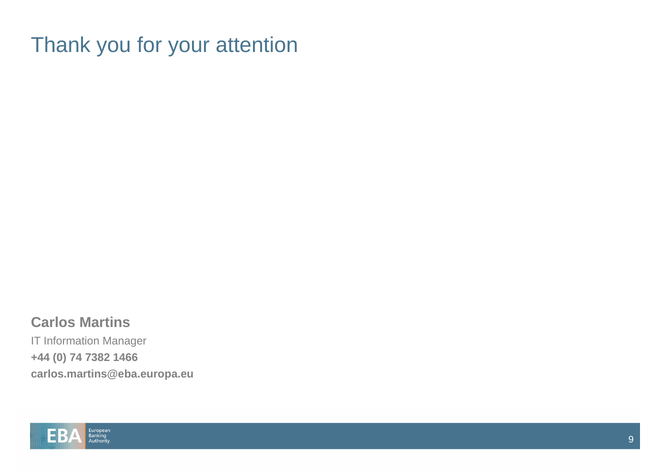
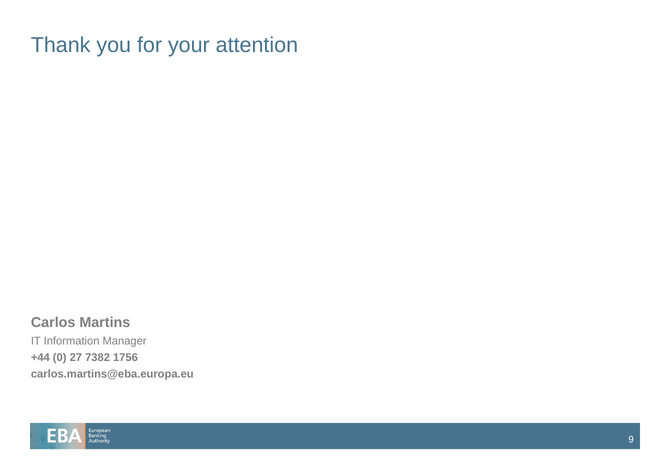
74: 74 -> 27
1466: 1466 -> 1756
